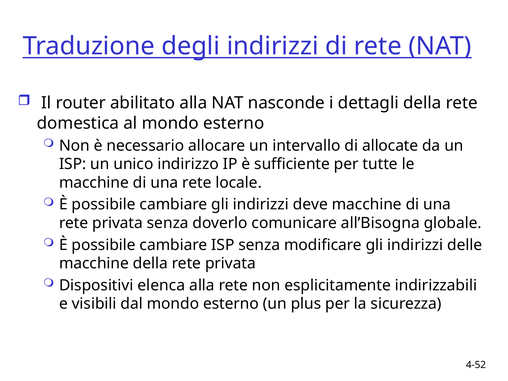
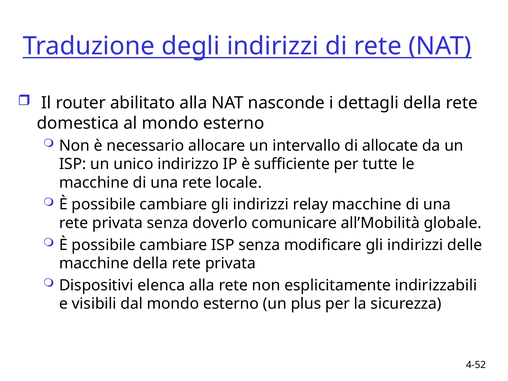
deve: deve -> relay
all’Bisogna: all’Bisogna -> all’Mobilità
